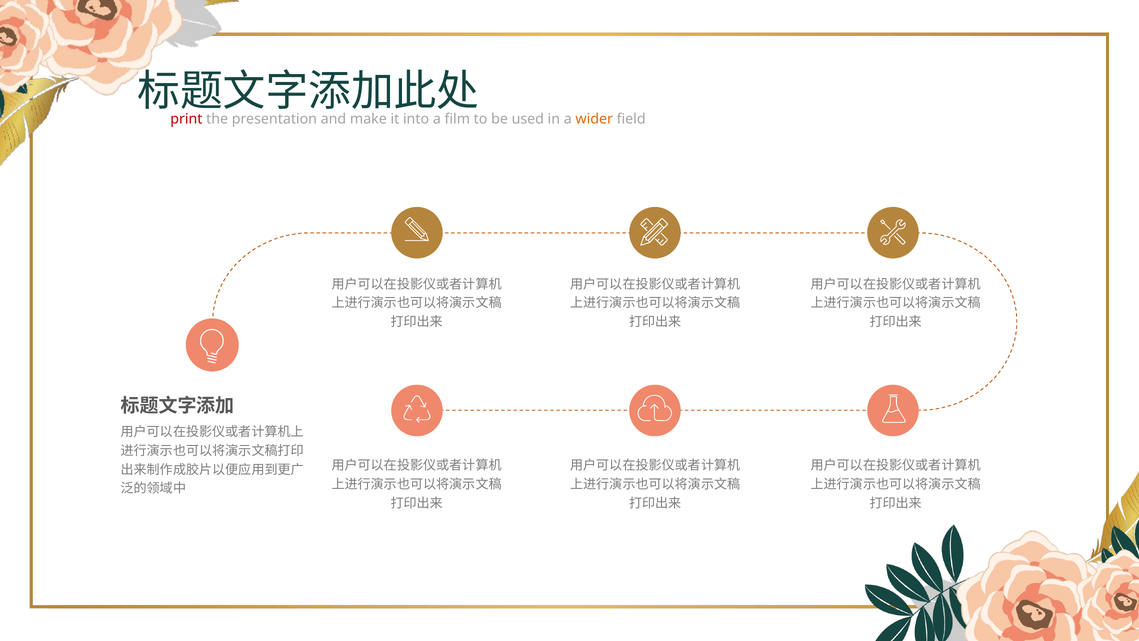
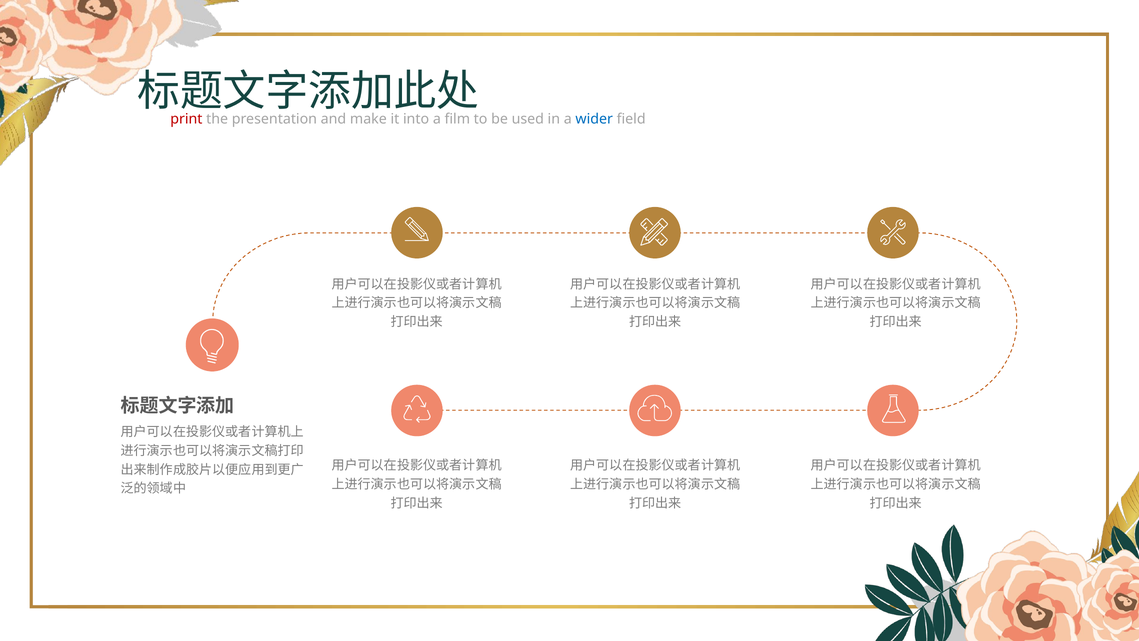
wider colour: orange -> blue
